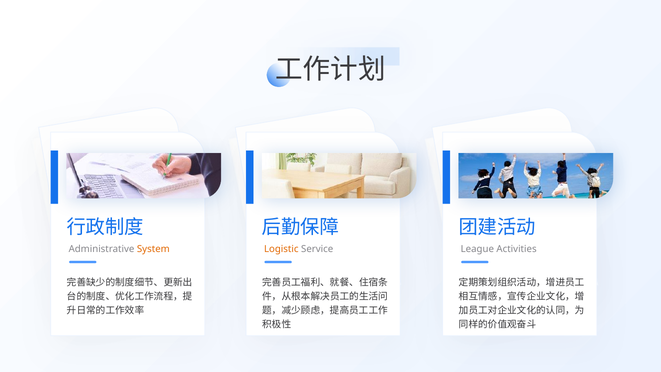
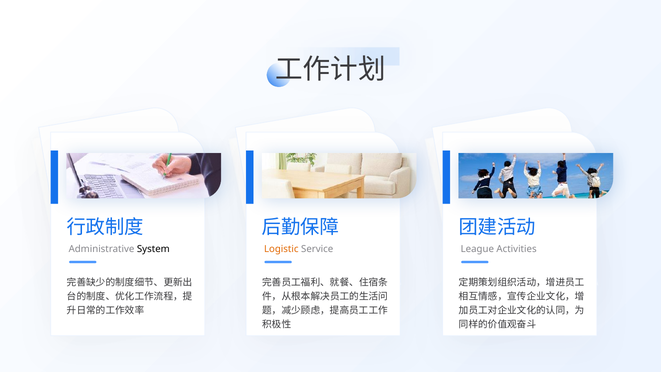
System colour: orange -> black
